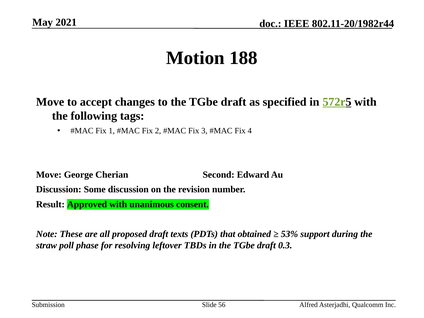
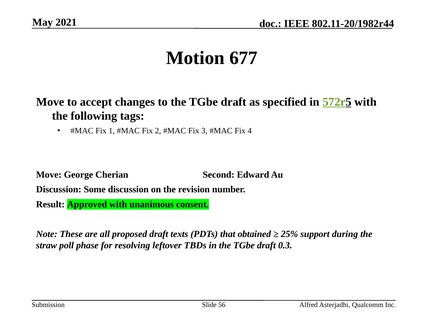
188: 188 -> 677
53%: 53% -> 25%
